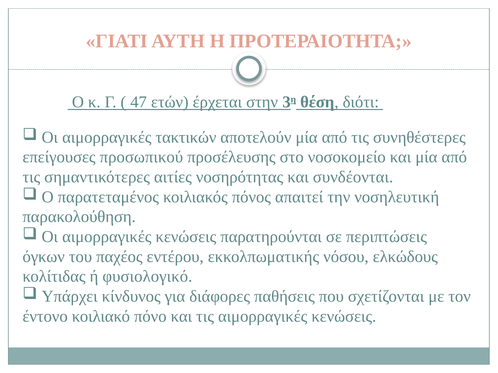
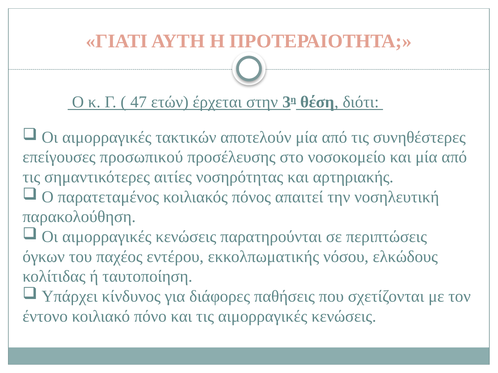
συνδέονται: συνδέονται -> αρτηριακής
φυσιολογικό: φυσιολογικό -> ταυτοποίηση
